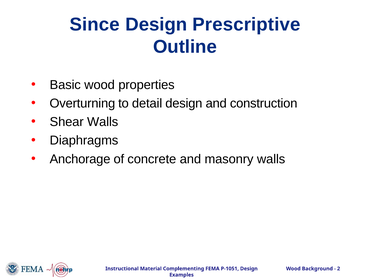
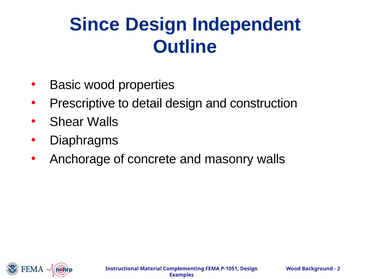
Prescriptive: Prescriptive -> Independent
Overturning: Overturning -> Prescriptive
